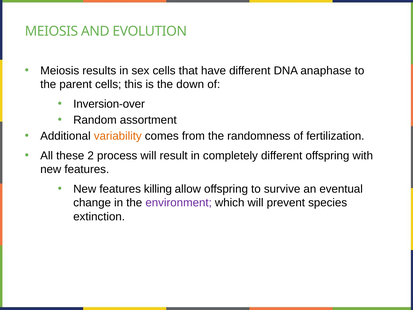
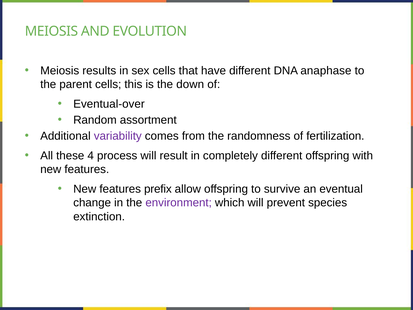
Inversion-over: Inversion-over -> Eventual-over
variability colour: orange -> purple
2: 2 -> 4
killing: killing -> prefix
